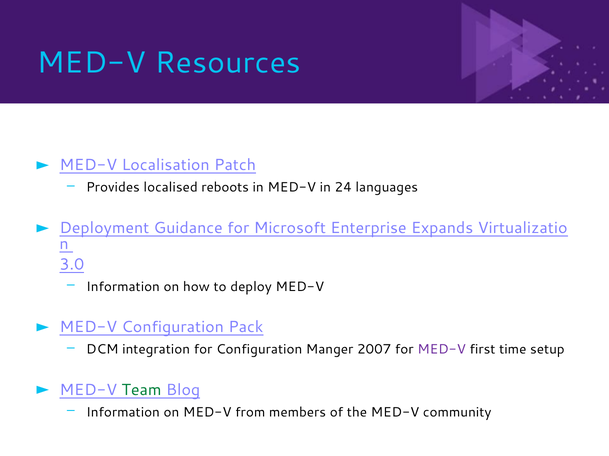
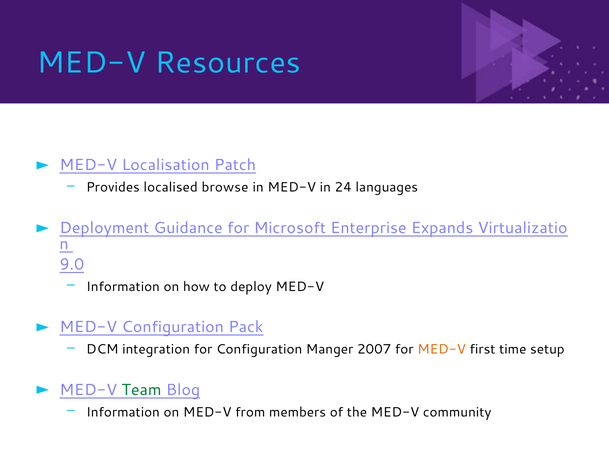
reboots: reboots -> browse
3.0: 3.0 -> 9.0
MED-V at (442, 350) colour: purple -> orange
